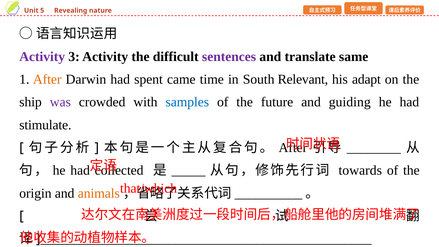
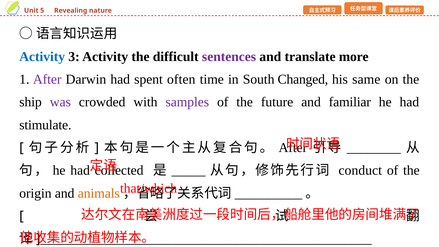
Activity at (42, 57) colour: purple -> blue
same: same -> more
After at (47, 79) colour: orange -> purple
came: came -> often
Relevant: Relevant -> Changed
adapt: adapt -> same
samples colour: blue -> purple
guiding: guiding -> familiar
towards: towards -> conduct
